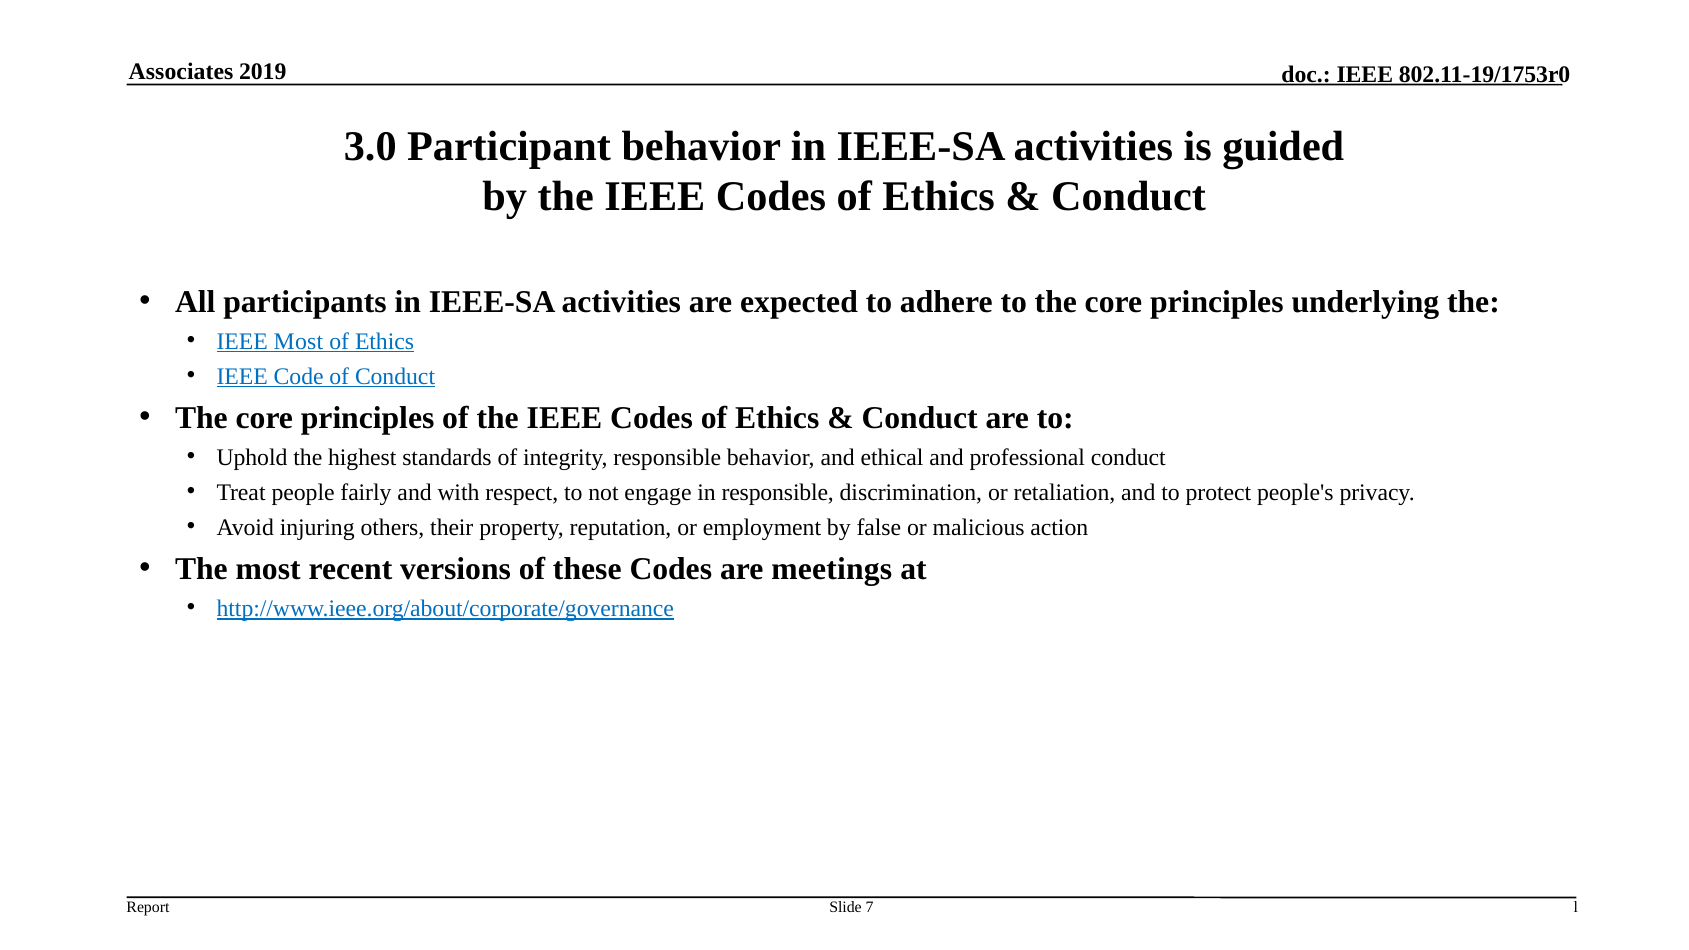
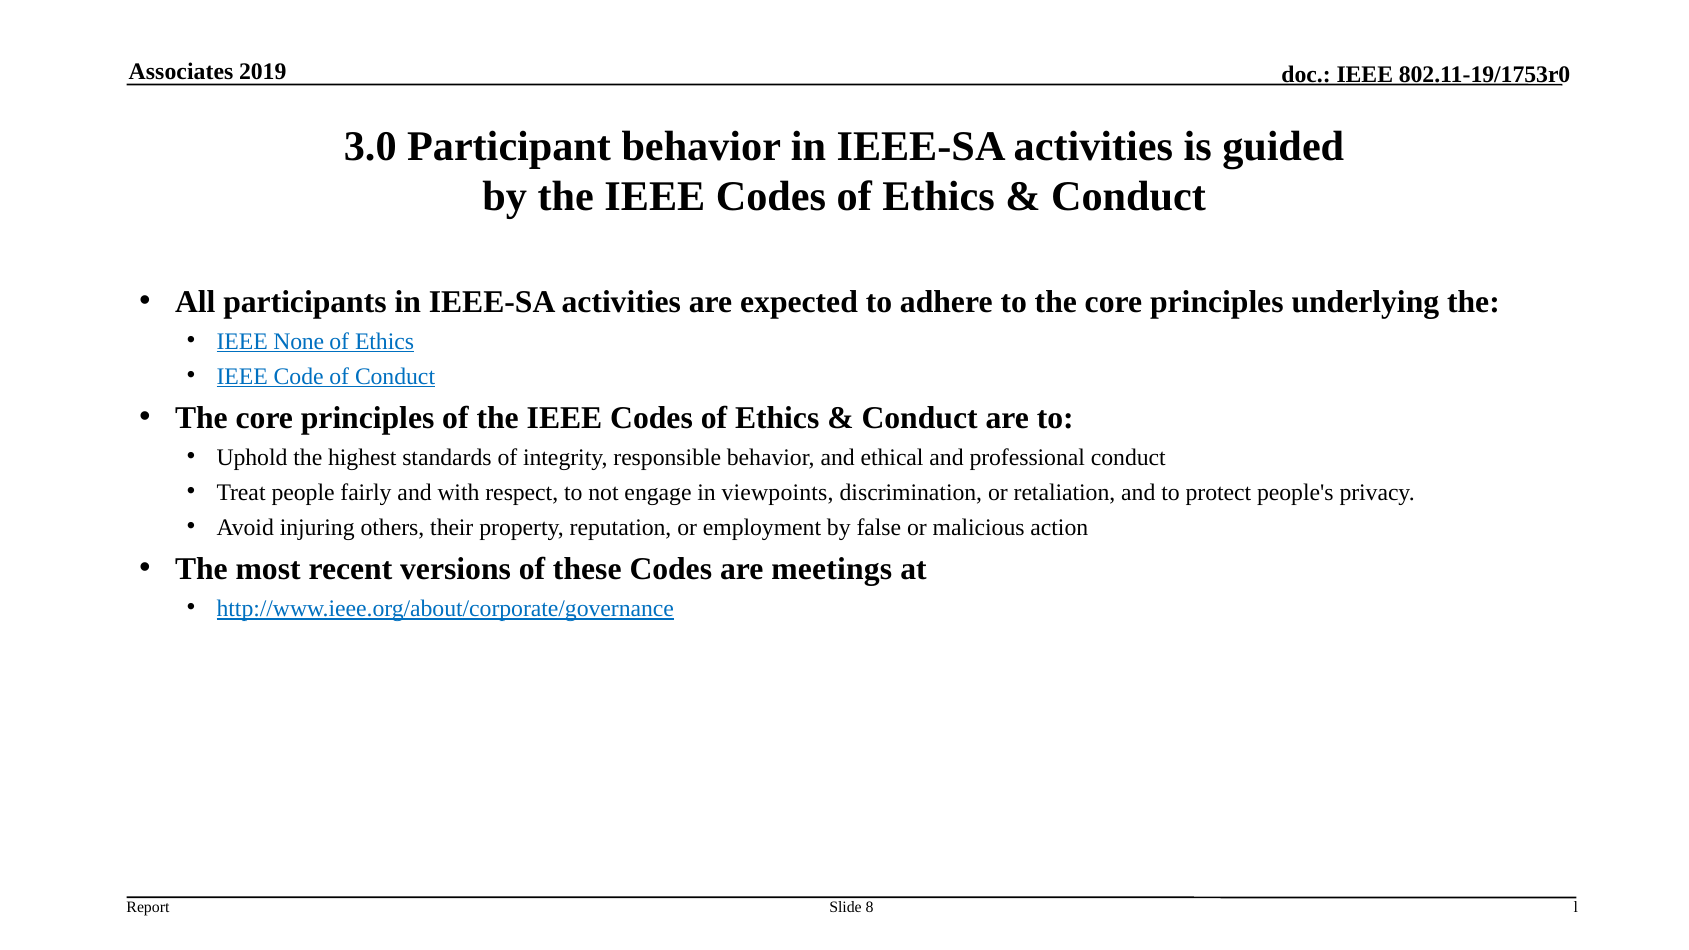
IEEE Most: Most -> None
in responsible: responsible -> viewpoints
7: 7 -> 8
